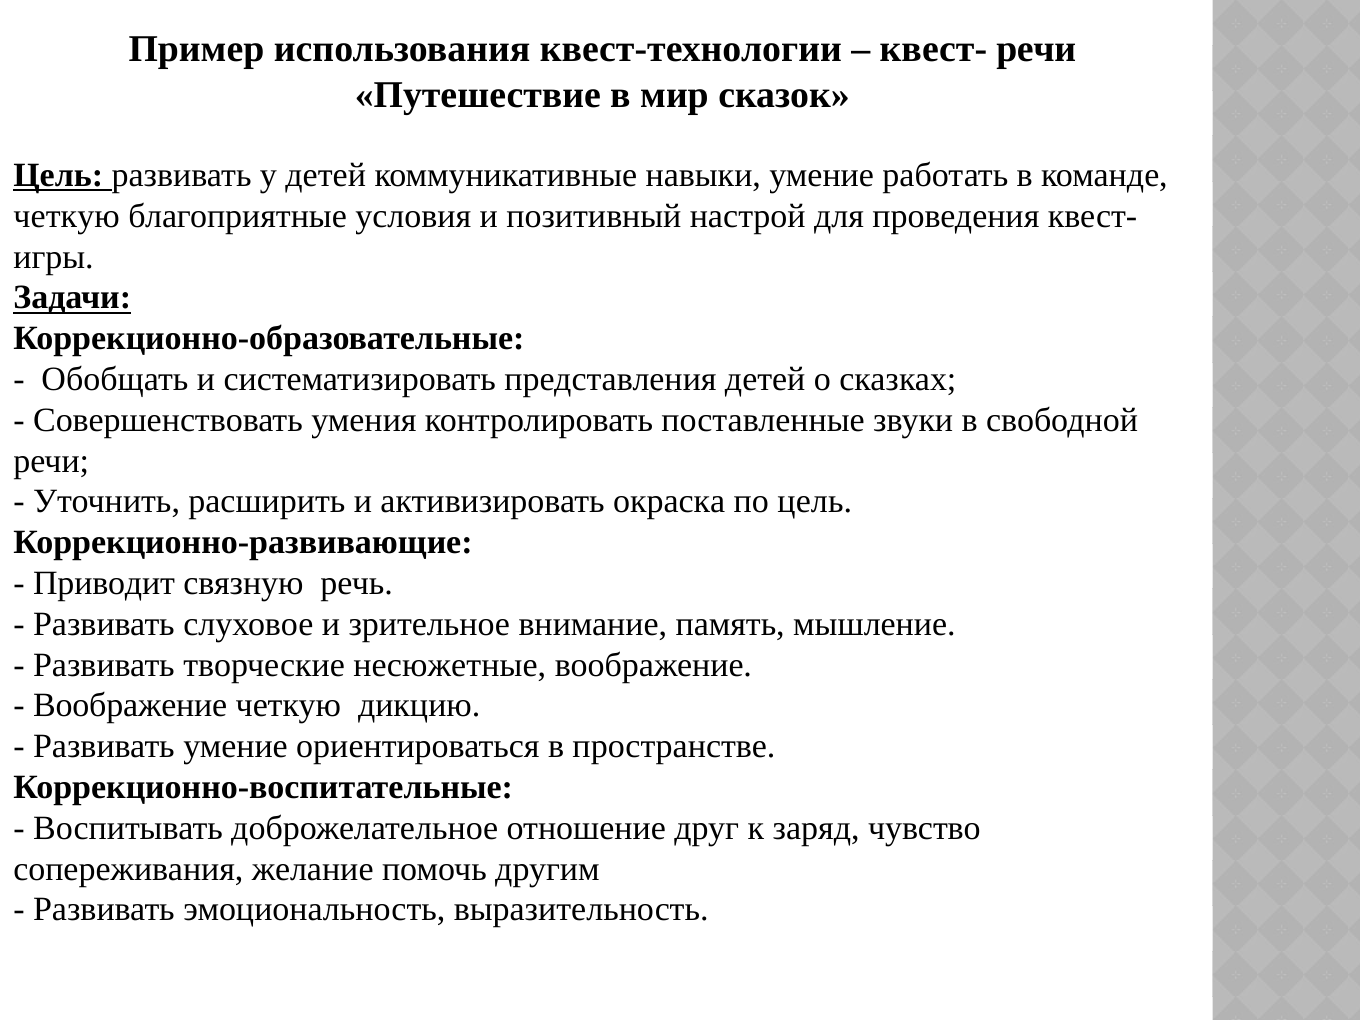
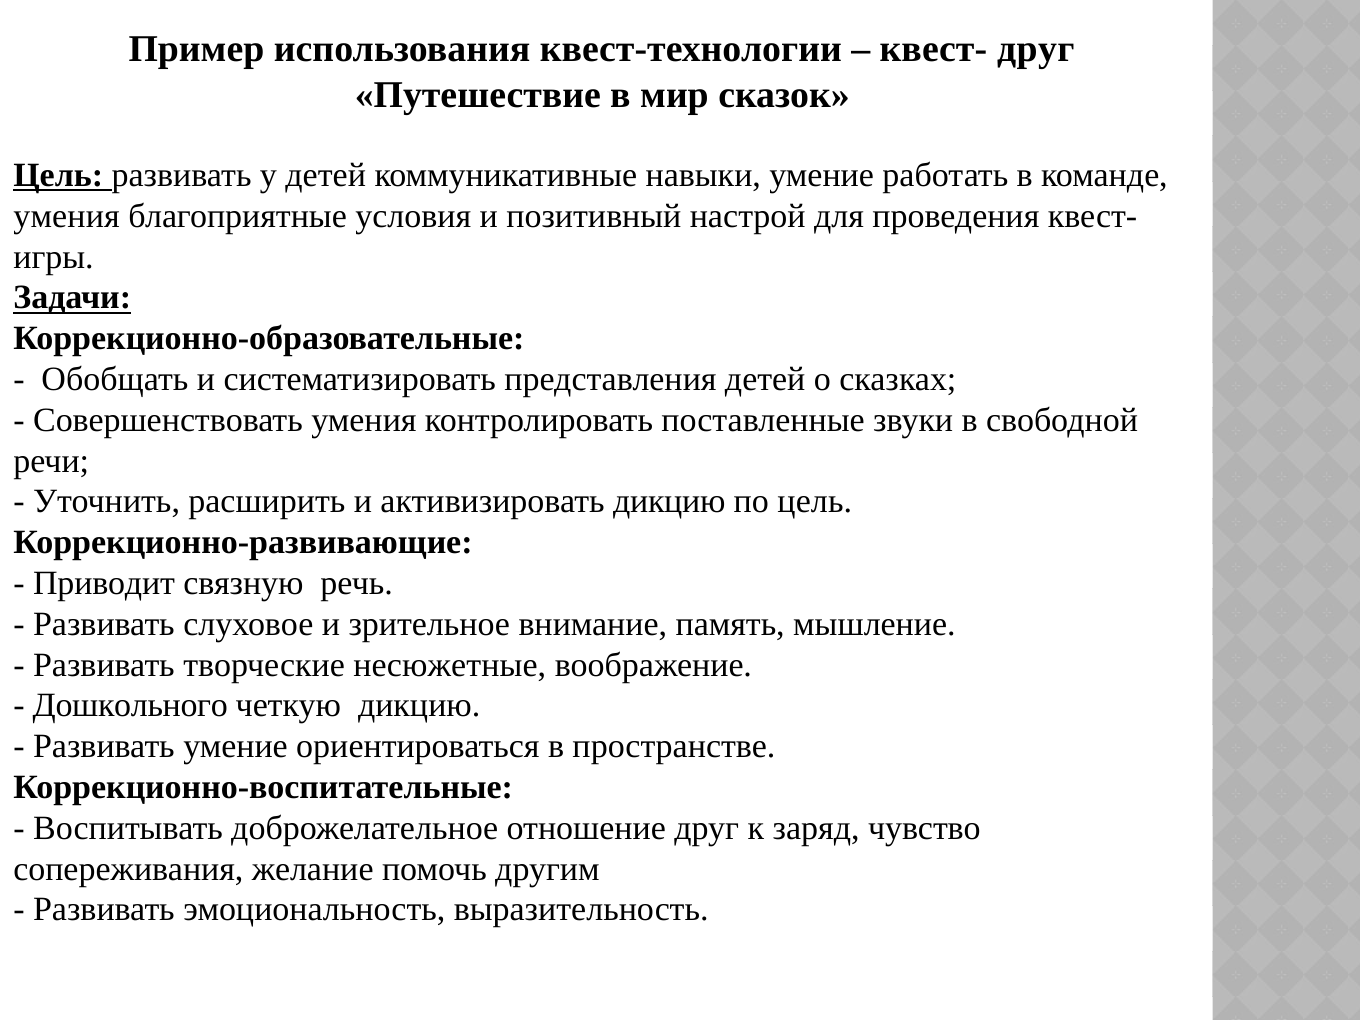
квест- речи: речи -> друг
четкую at (67, 216): четкую -> умения
активизировать окраска: окраска -> дикцию
Воображение at (130, 706): Воображение -> Дошкольного
